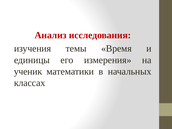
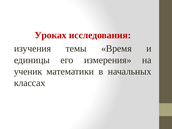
Анализ: Анализ -> Уроках
